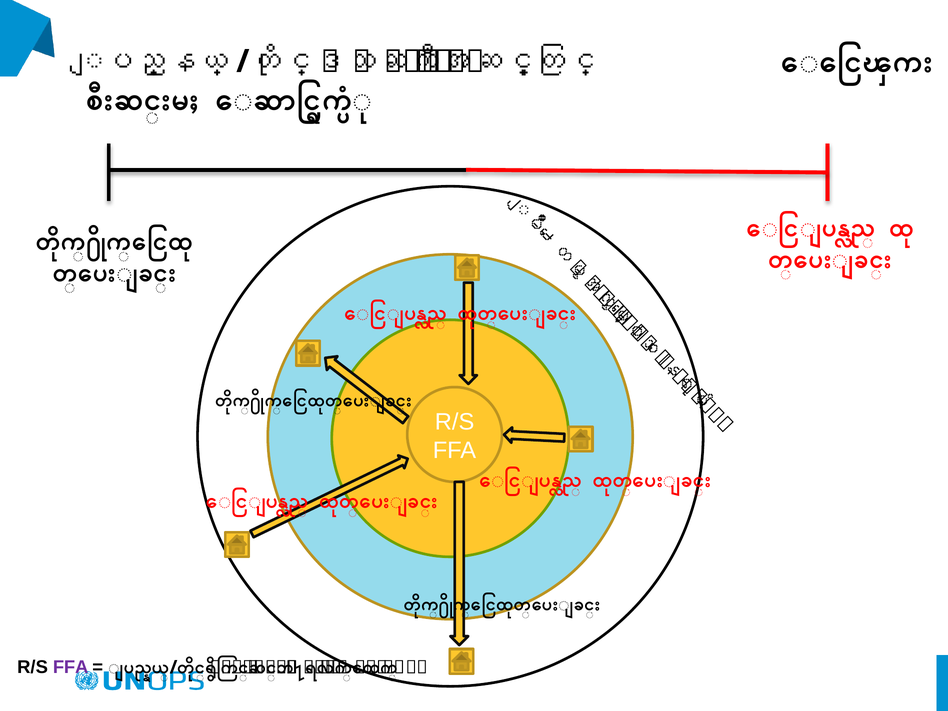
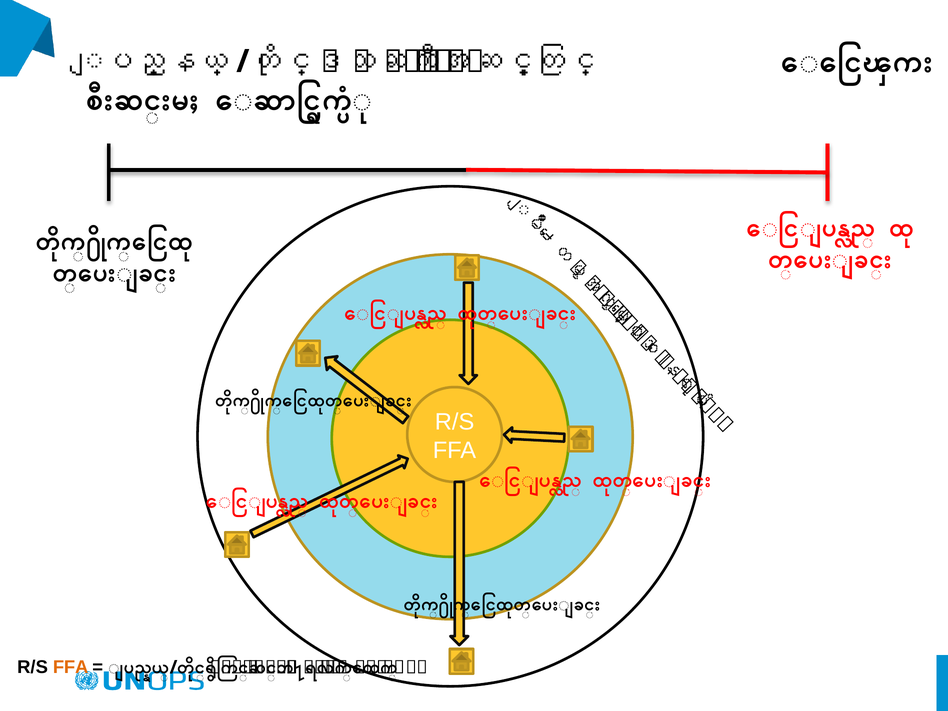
FFA at (71, 667) colour: purple -> orange
